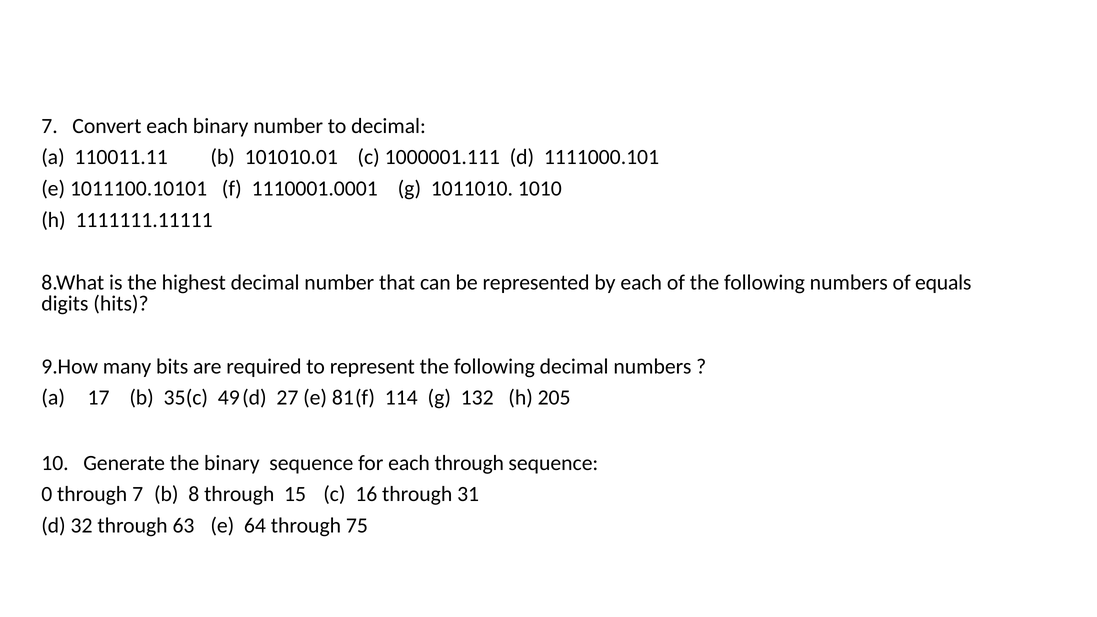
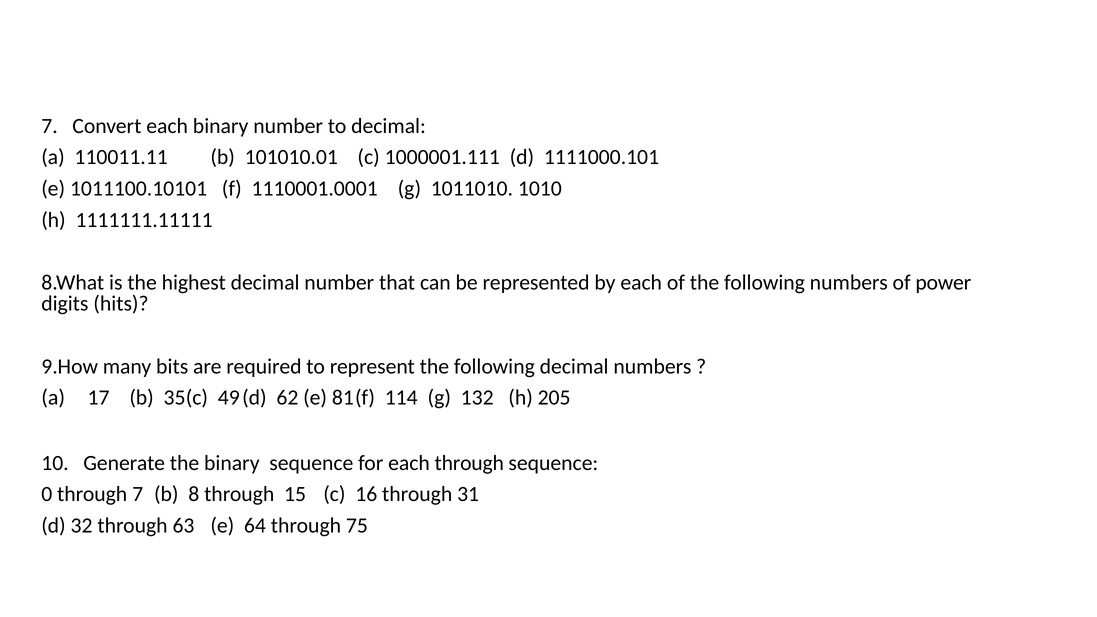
equals: equals -> power
27: 27 -> 62
